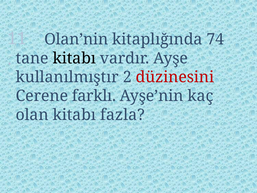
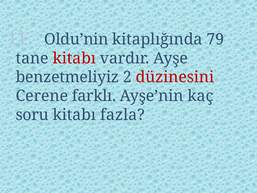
Olan’nin: Olan’nin -> Oldu’nin
74: 74 -> 79
kitabı at (74, 58) colour: black -> red
kullanılmıştır: kullanılmıştır -> benzetmeliyiz
olan: olan -> soru
